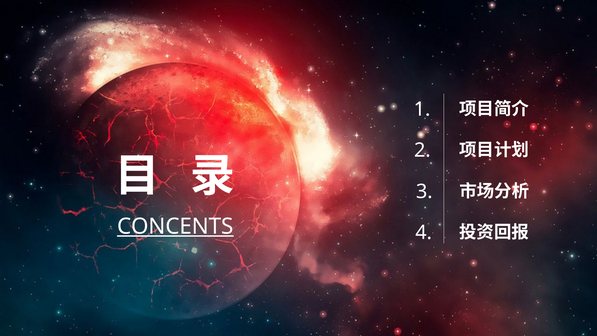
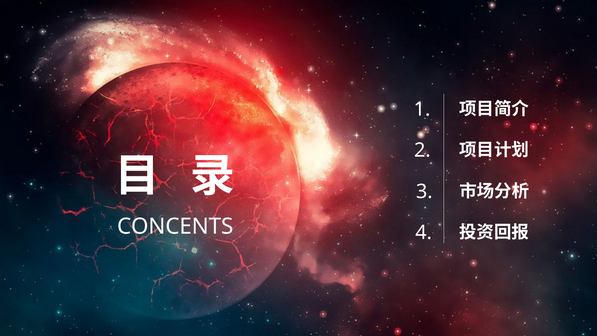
CONCENTS underline: present -> none
